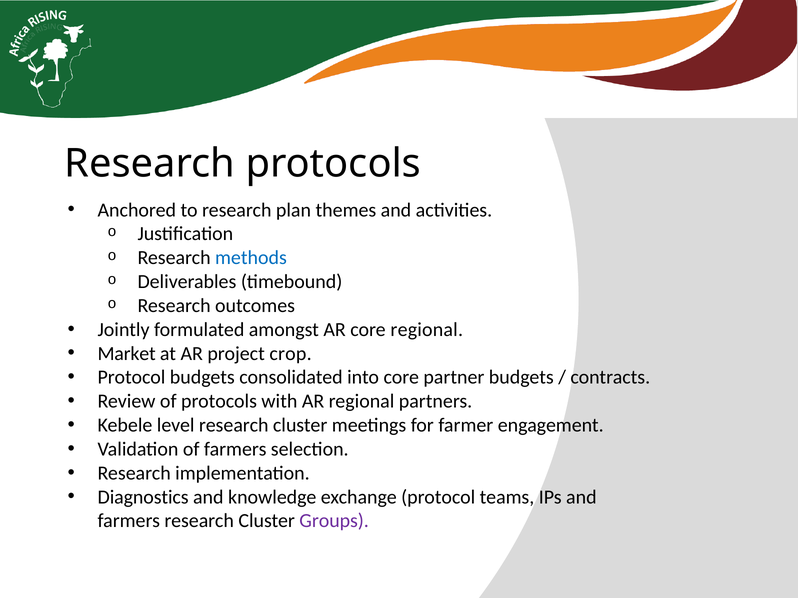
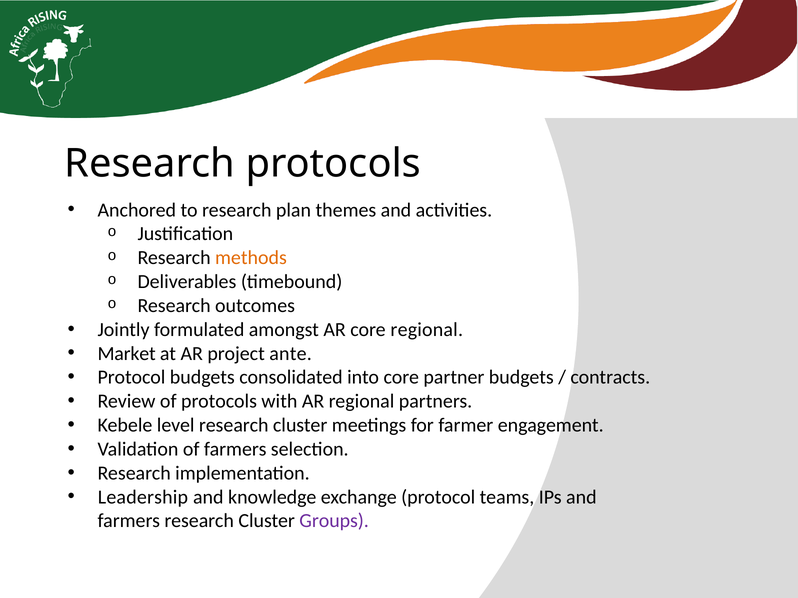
methods colour: blue -> orange
crop: crop -> ante
Diagnostics: Diagnostics -> Leadership
